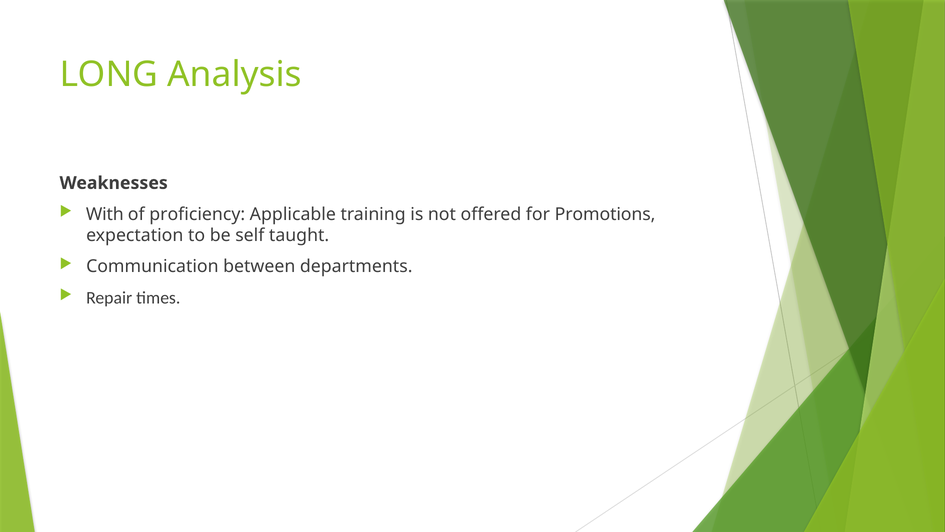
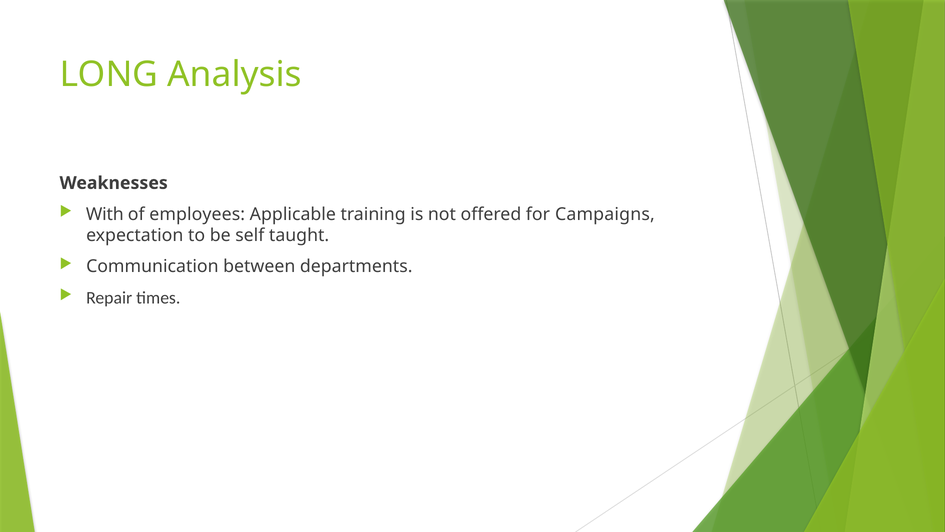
proficiency: proficiency -> employees
Promotions: Promotions -> Campaigns
